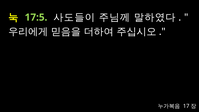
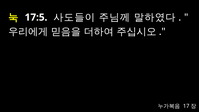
17:5 colour: light green -> white
